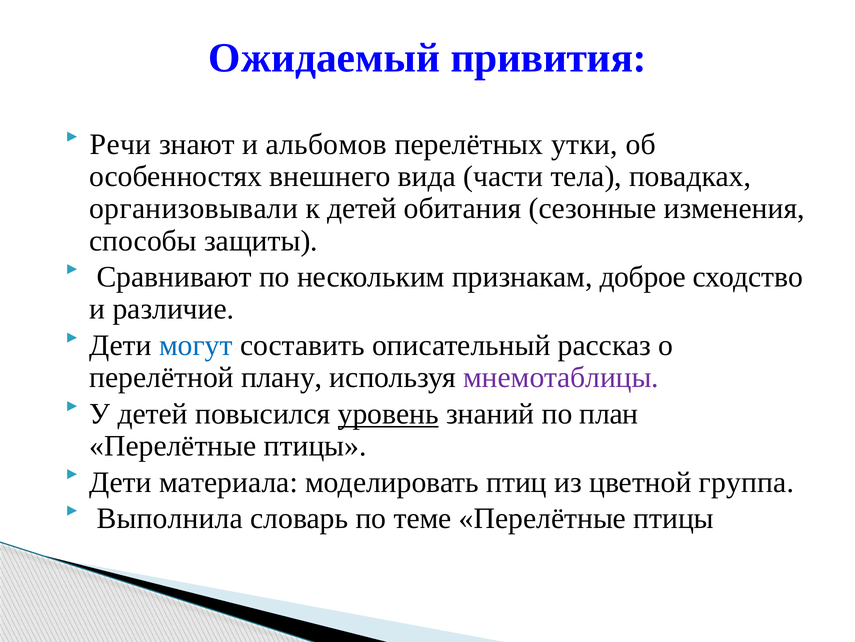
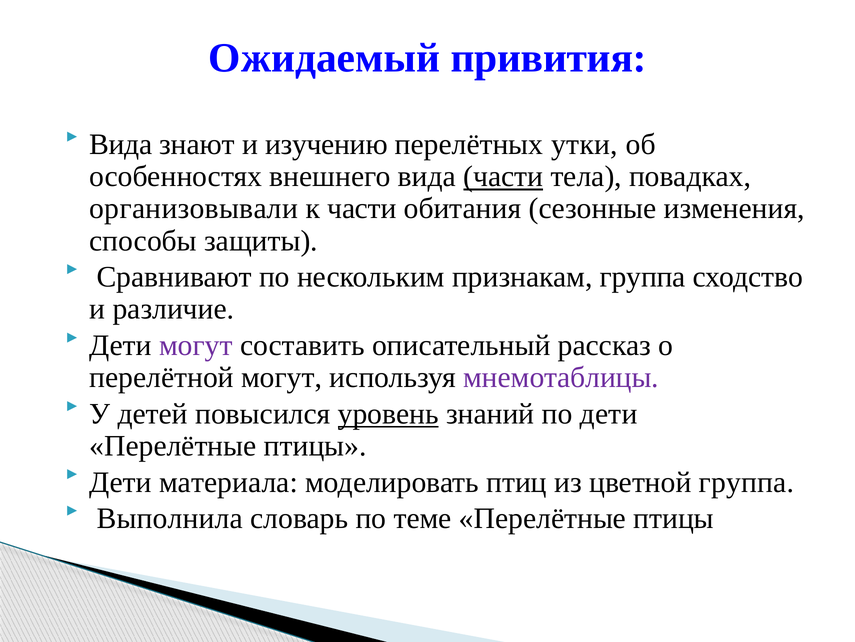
Речи at (120, 144): Речи -> Вида
альбомов: альбомов -> изучению
части at (503, 176) underline: none -> present
к детей: детей -> части
признакам доброе: доброе -> группа
могут at (196, 345) colour: blue -> purple
перелётной плану: плану -> могут
по план: план -> дети
